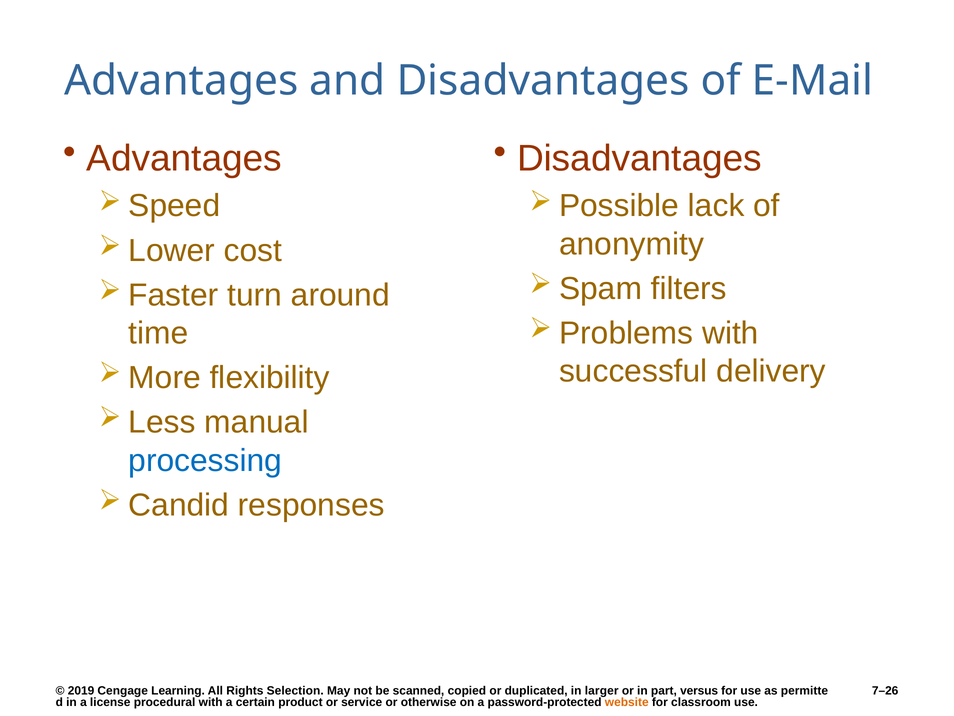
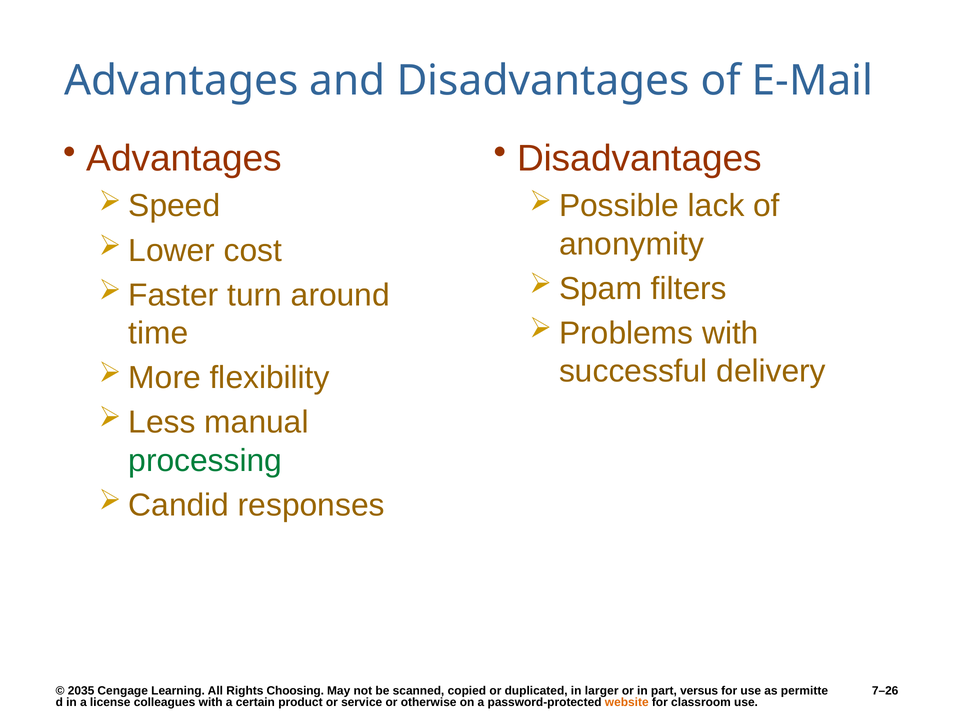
processing colour: blue -> green
2019: 2019 -> 2035
Selection: Selection -> Choosing
procedural: procedural -> colleagues
